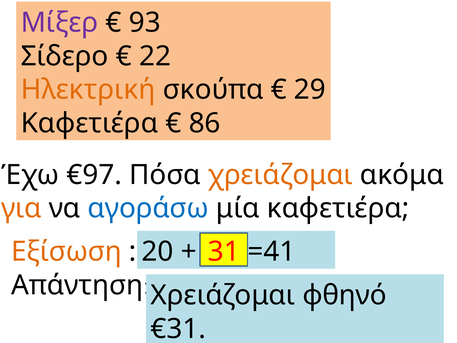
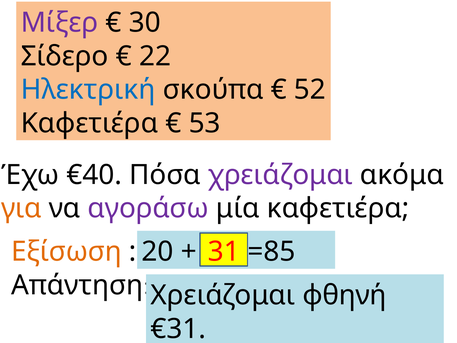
93: 93 -> 30
Ηλεκτρική colour: orange -> blue
29: 29 -> 52
86: 86 -> 53
€97: €97 -> €40
χρειάζομαι at (280, 175) colour: orange -> purple
αγοράσω colour: blue -> purple
=41: =41 -> =85
φθηνό: φθηνό -> φθηνή
